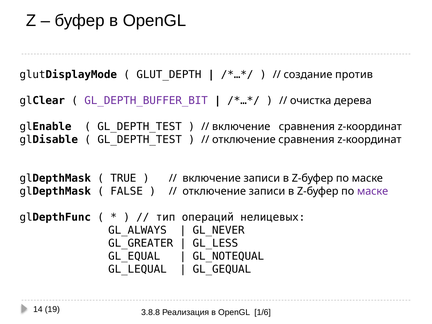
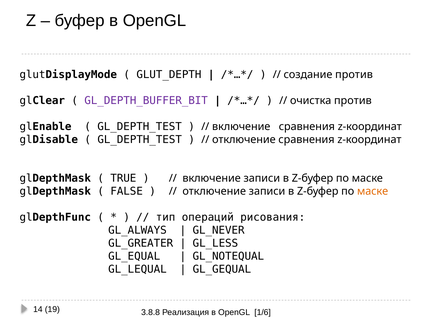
очистка дерева: дерева -> против
маске at (373, 191) colour: purple -> orange
нелицевых: нелицевых -> рисования
